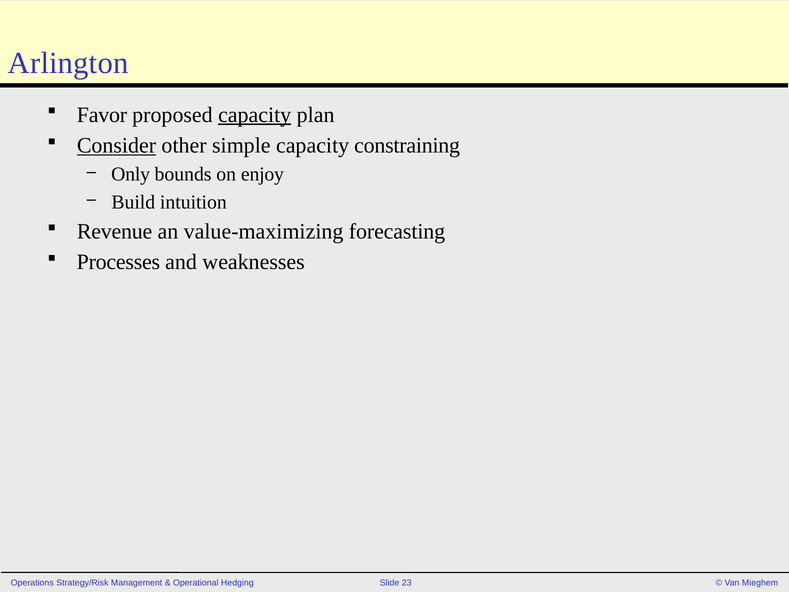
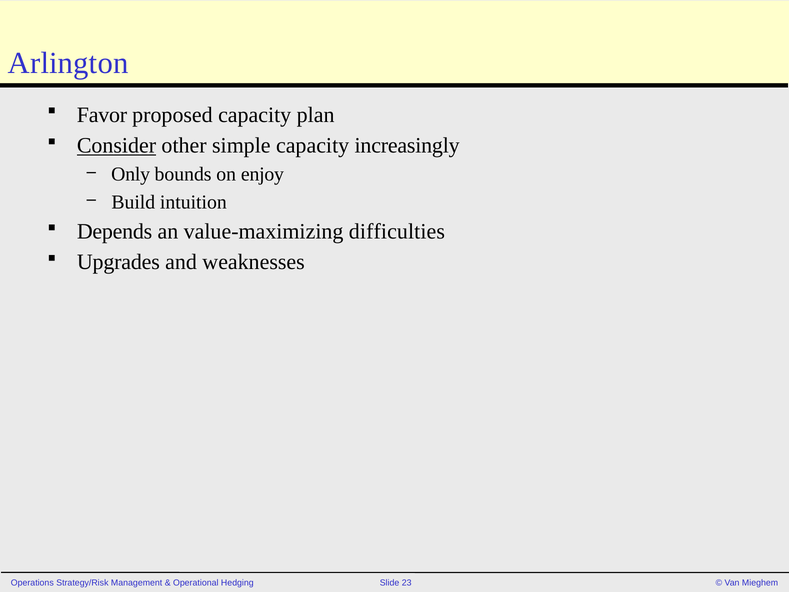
capacity at (255, 115) underline: present -> none
constraining: constraining -> increasingly
Revenue: Revenue -> Depends
forecasting: forecasting -> difficulties
Processes: Processes -> Upgrades
